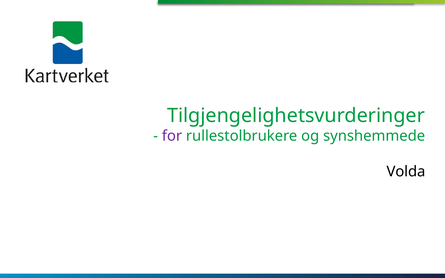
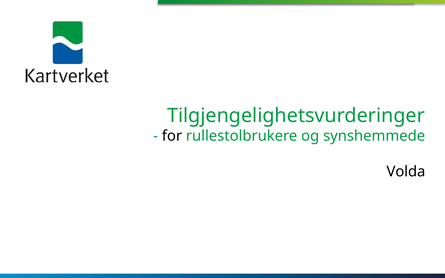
for colour: purple -> black
